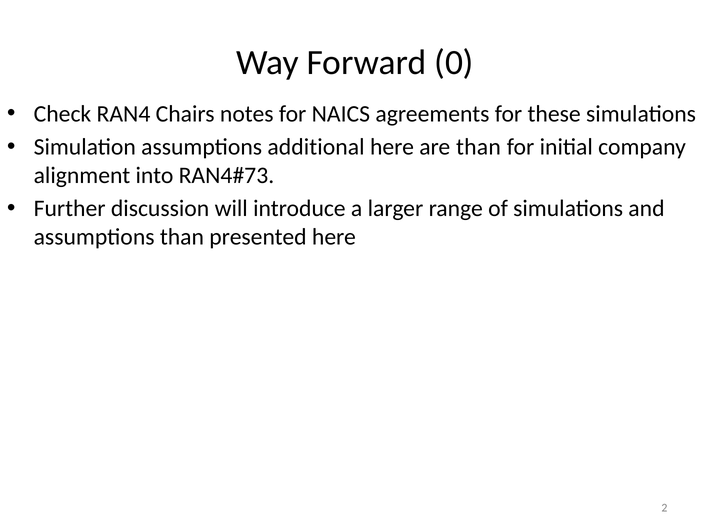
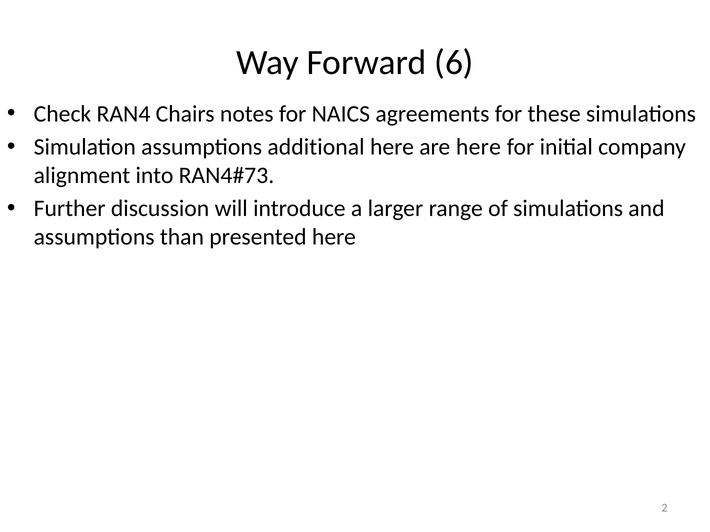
0: 0 -> 6
are than: than -> here
